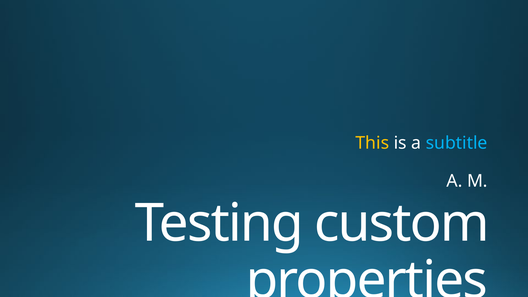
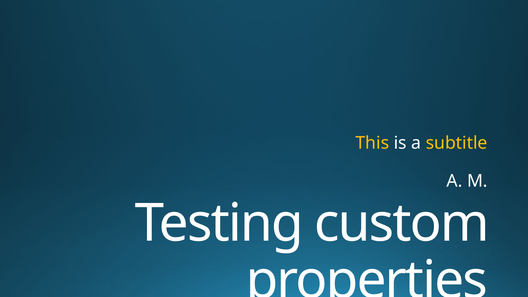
subtitle colour: light blue -> yellow
